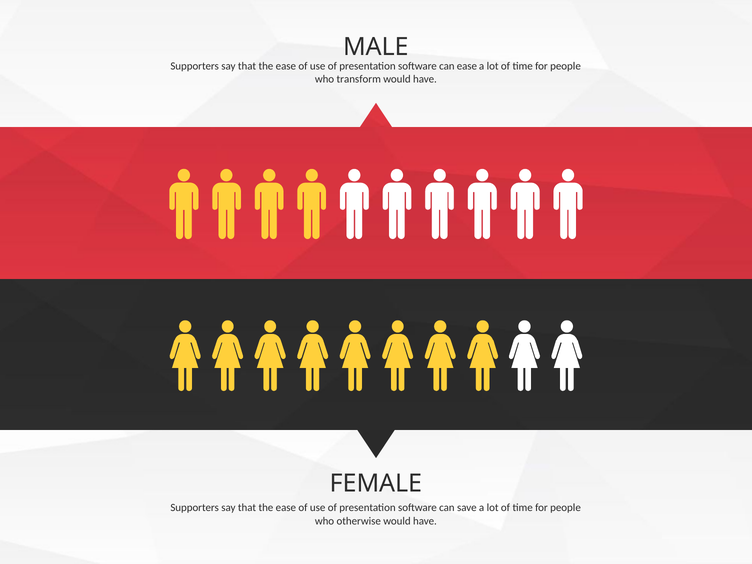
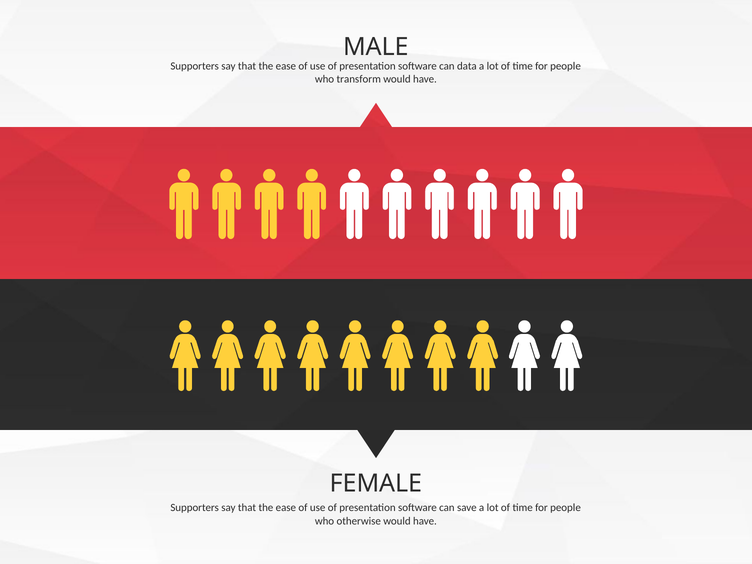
can ease: ease -> data
